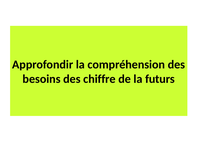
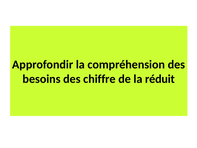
futurs: futurs -> réduit
